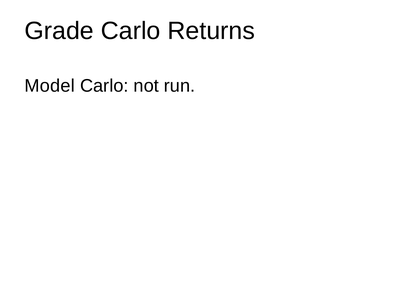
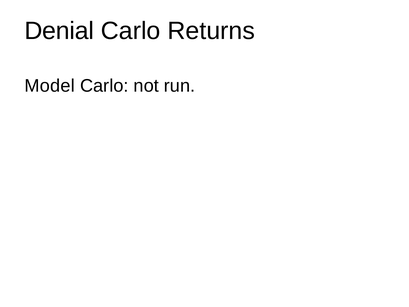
Grade: Grade -> Denial
